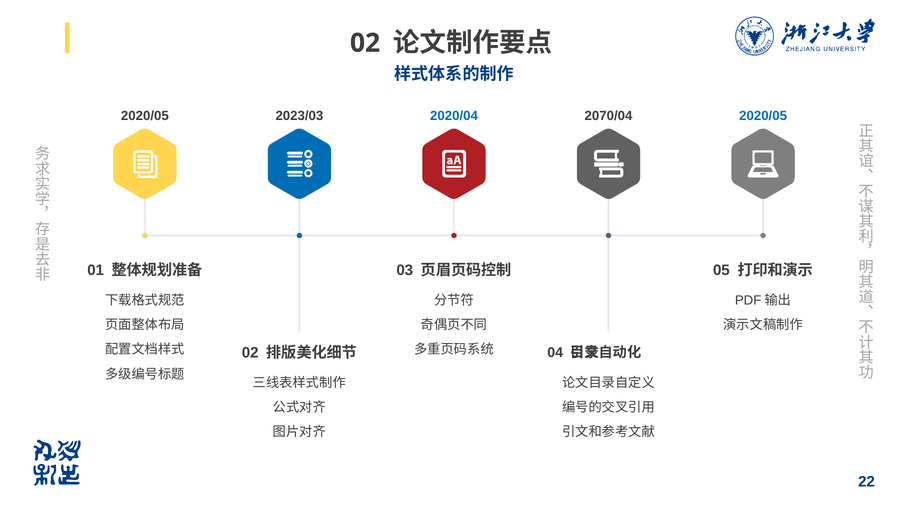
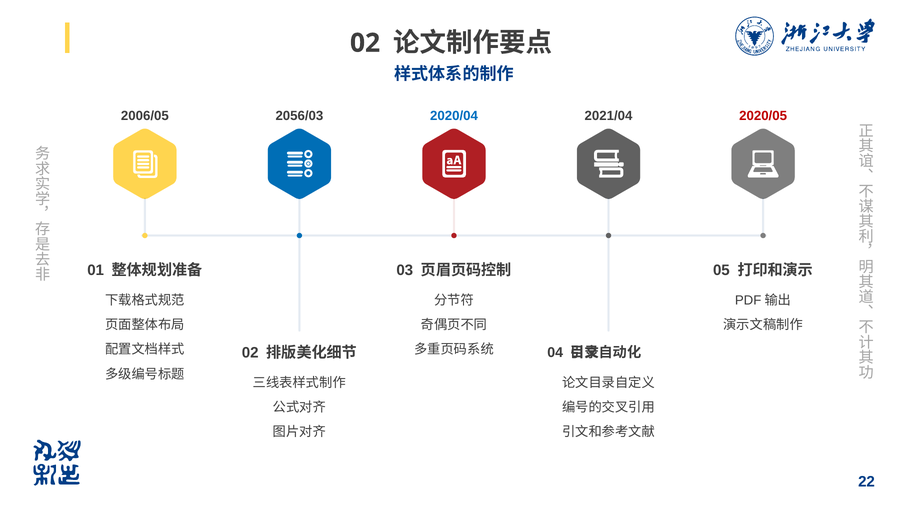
2020/05 at (145, 116): 2020/05 -> 2006/05
2023/03: 2023/03 -> 2056/03
2070/04: 2070/04 -> 2021/04
2020/05 at (763, 116) colour: blue -> red
